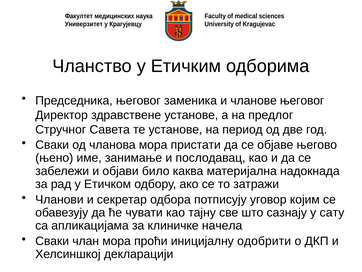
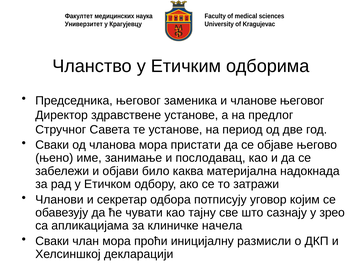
сату: сату -> зрео
одобрити: одобрити -> размисли
